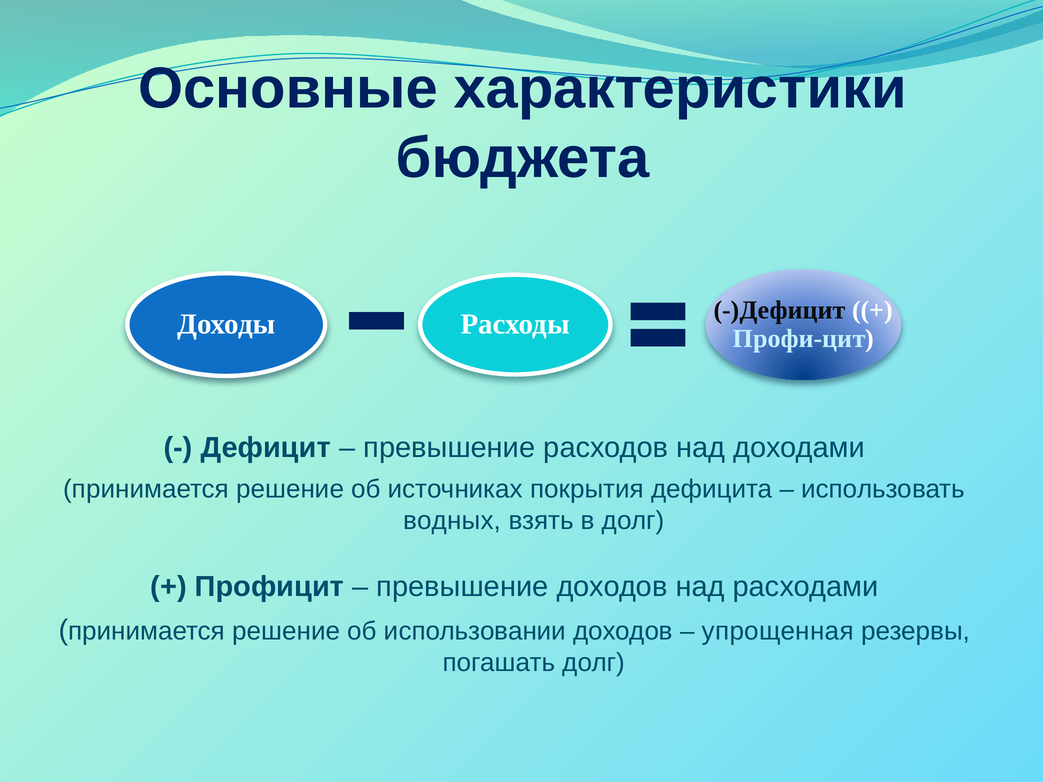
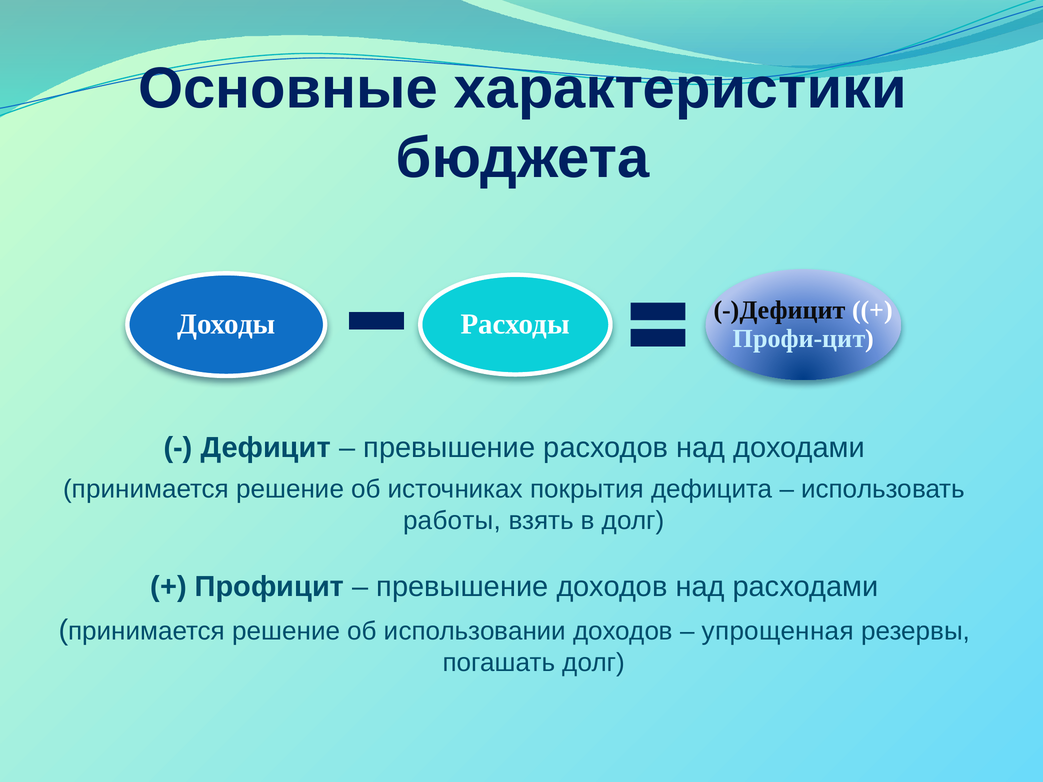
водных: водных -> работы
